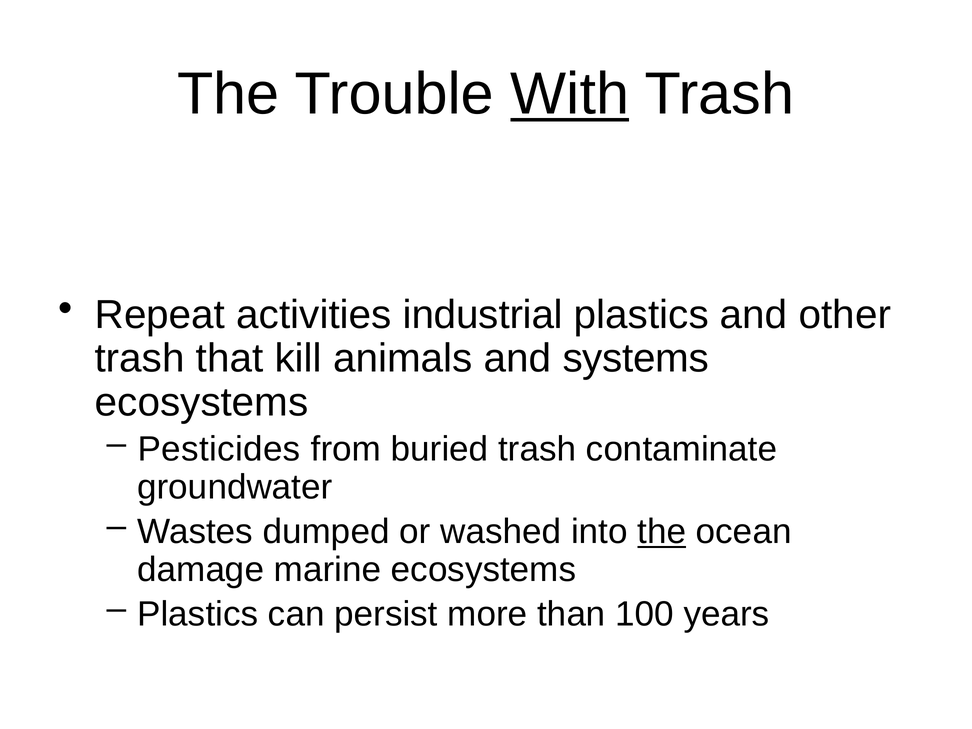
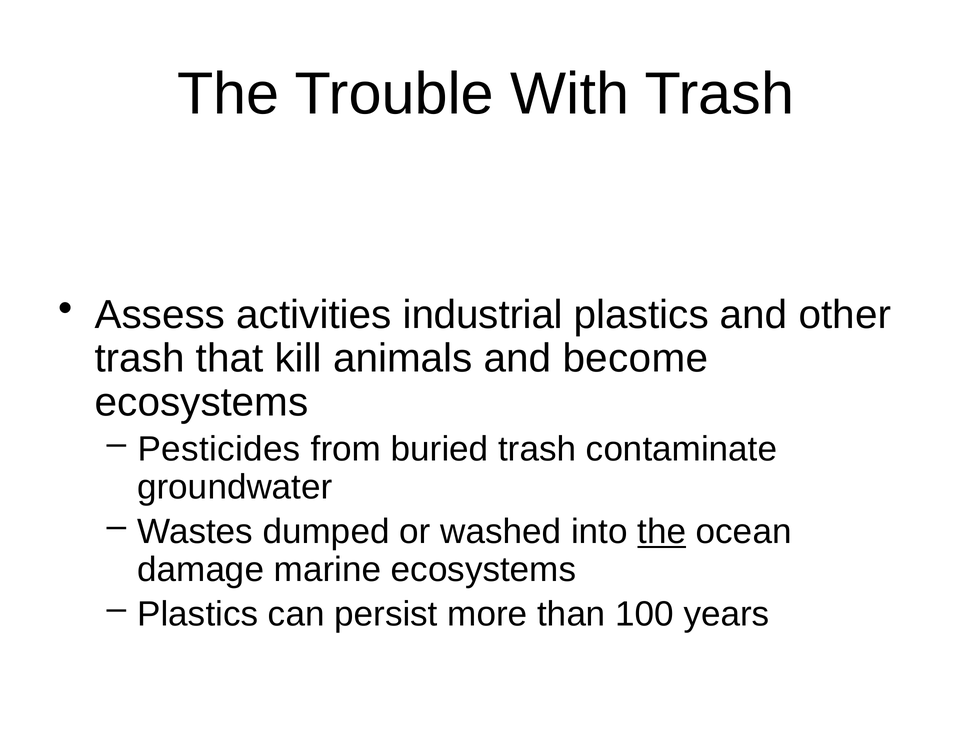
With underline: present -> none
Repeat: Repeat -> Assess
systems: systems -> become
